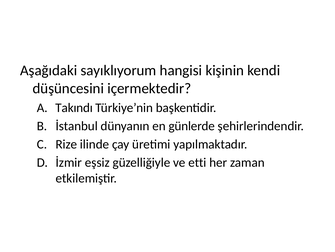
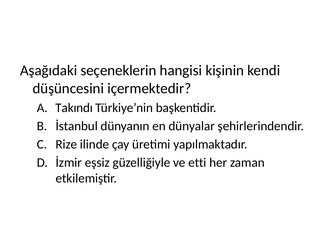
sayıklıyorum: sayıklıyorum -> seçeneklerin
günlerde: günlerde -> dünyalar
